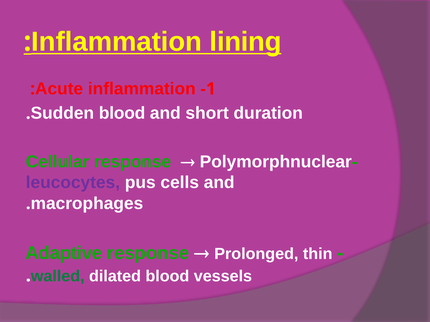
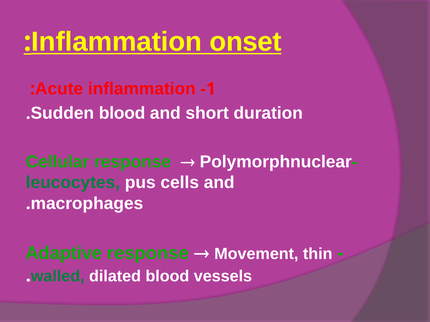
lining: lining -> onset
leucocytes colour: purple -> green
Prolonged: Prolonged -> Movement
